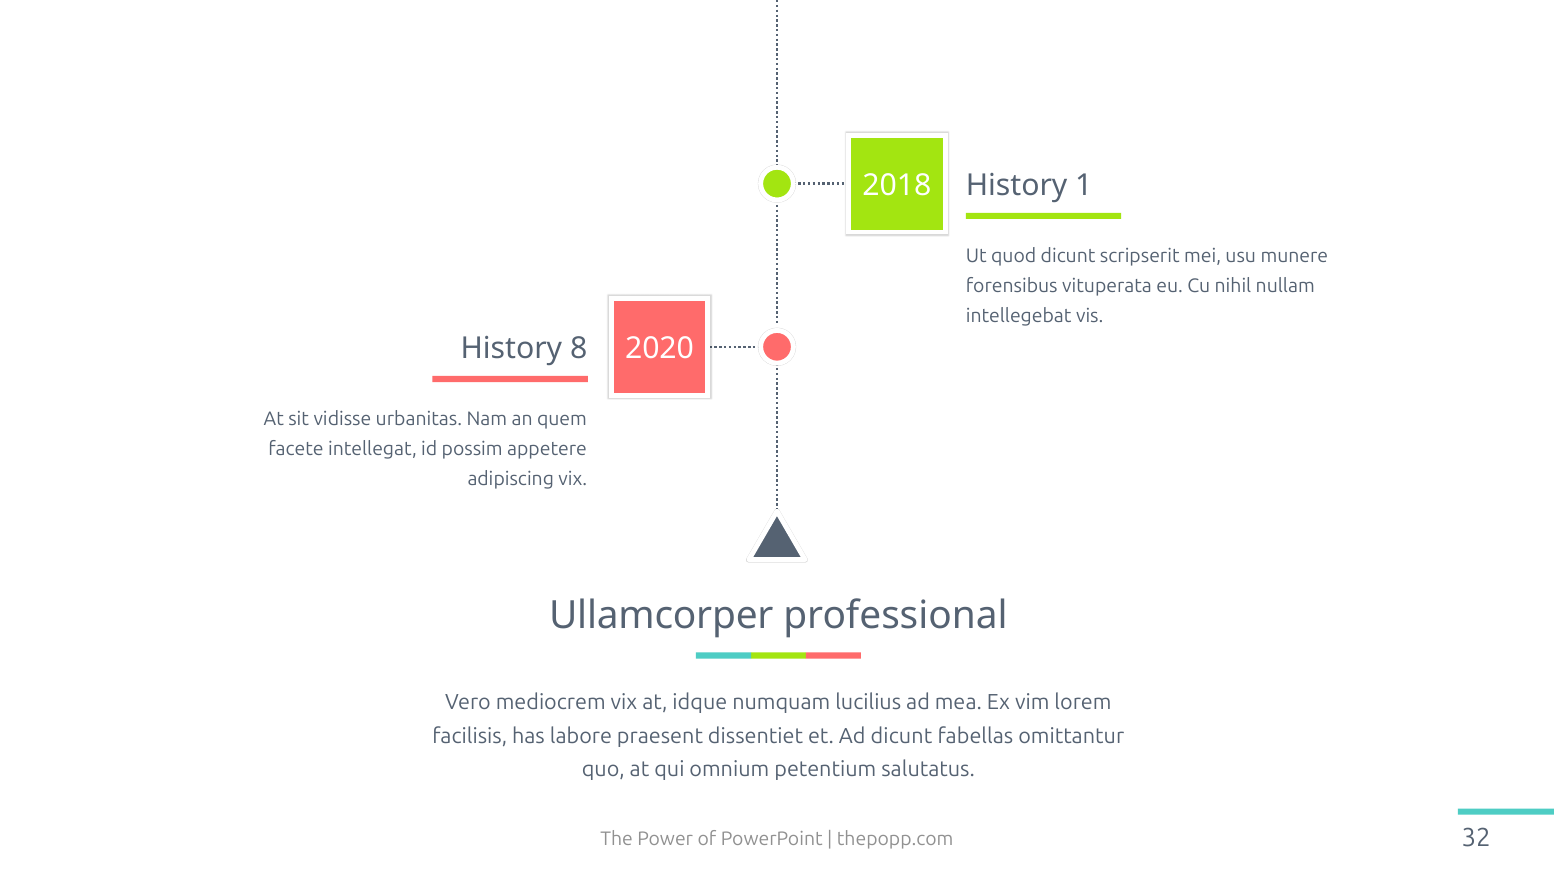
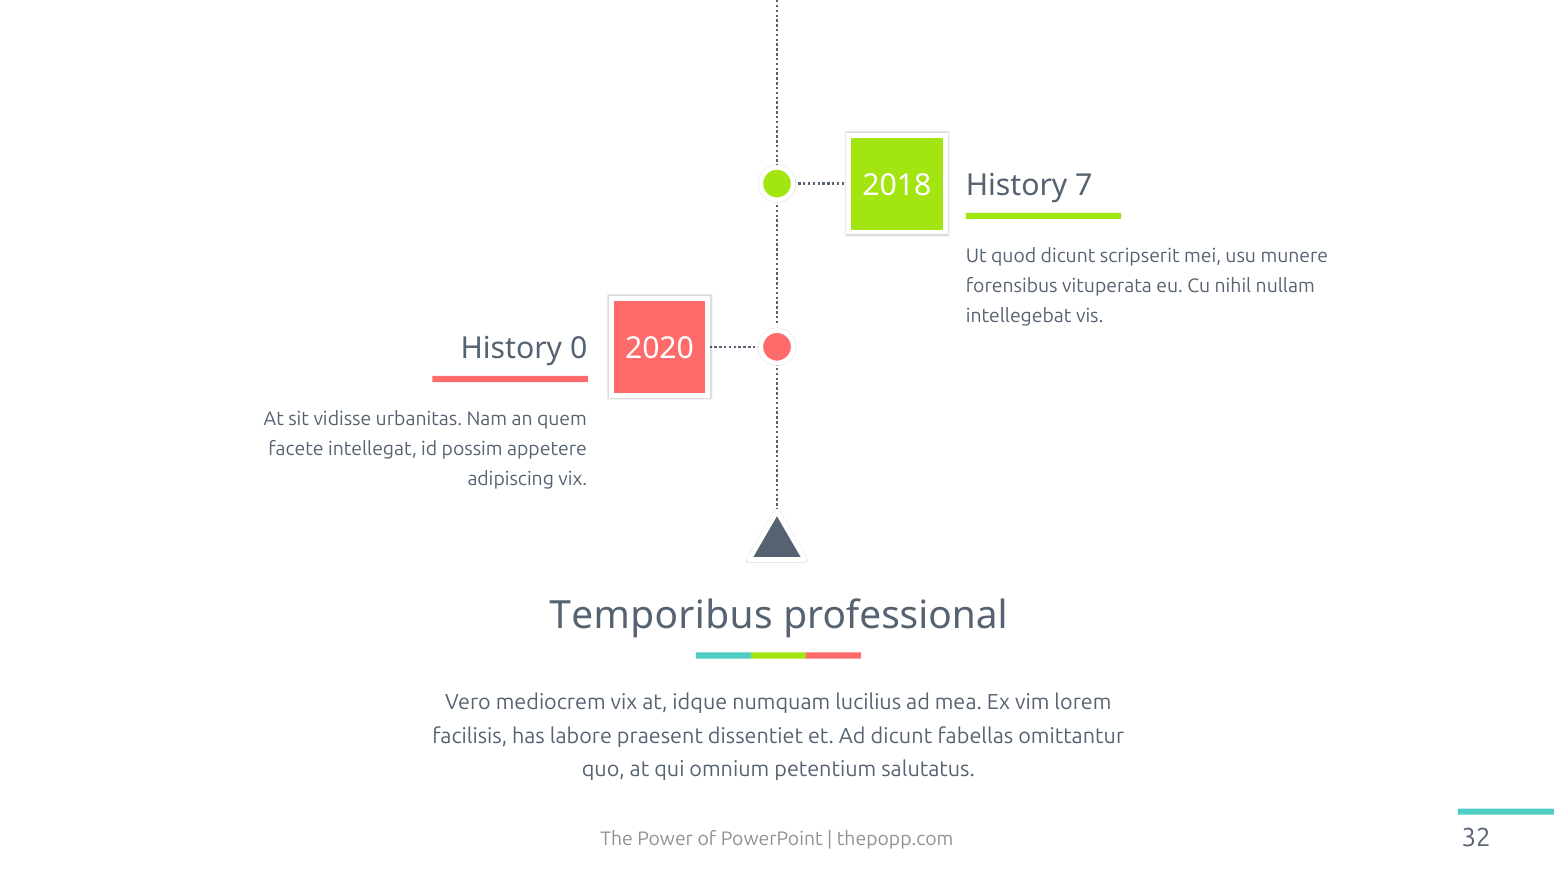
1: 1 -> 7
8: 8 -> 0
Ullamcorper: Ullamcorper -> Temporibus
